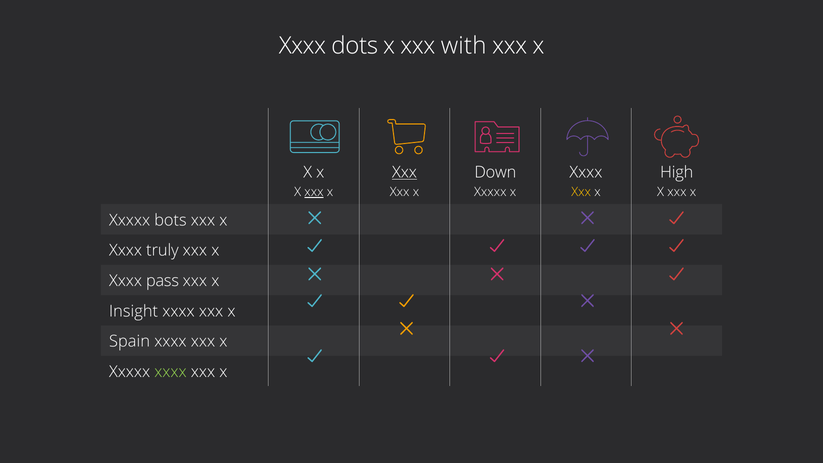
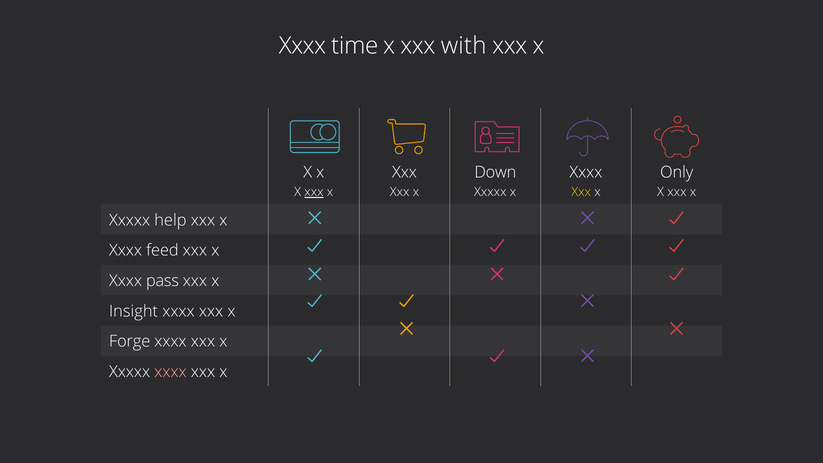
dots: dots -> time
Xxx at (404, 172) underline: present -> none
High: High -> Only
bots: bots -> help
truly: truly -> feed
Spain: Spain -> Forge
xxxx at (170, 372) colour: light green -> pink
